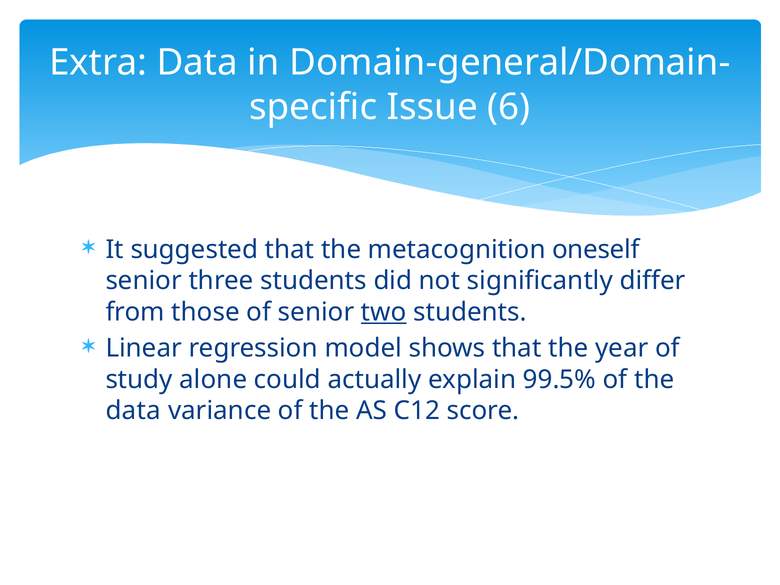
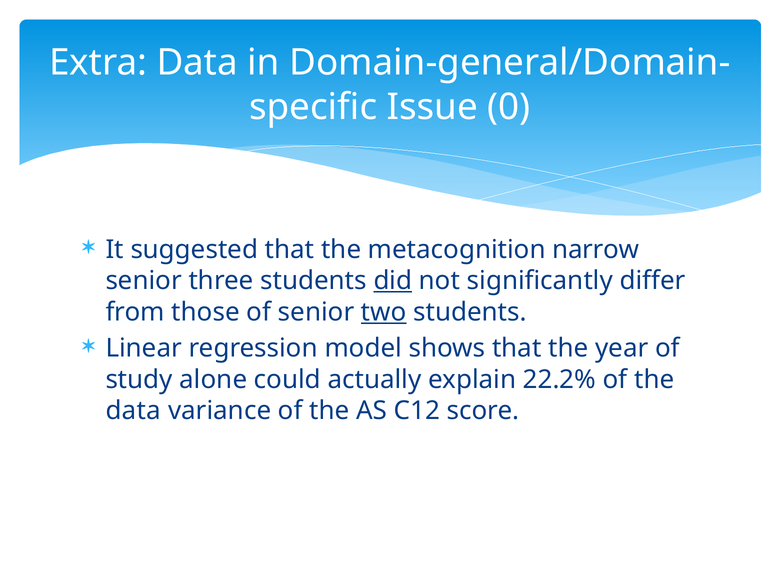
6: 6 -> 0
oneself: oneself -> narrow
did underline: none -> present
99.5%: 99.5% -> 22.2%
